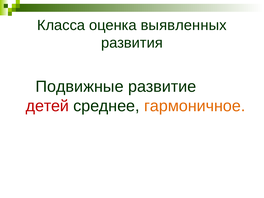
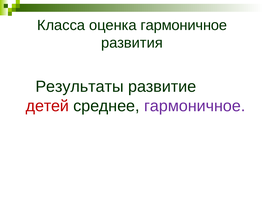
оценка выявленных: выявленных -> гармоничное
Подвижные: Подвижные -> Результаты
гармоничное at (195, 106) colour: orange -> purple
